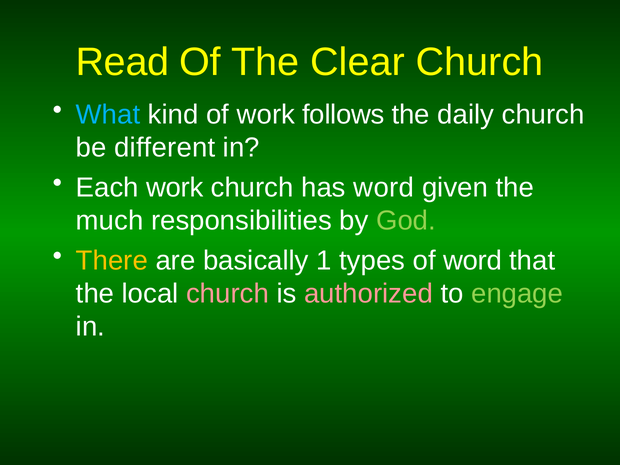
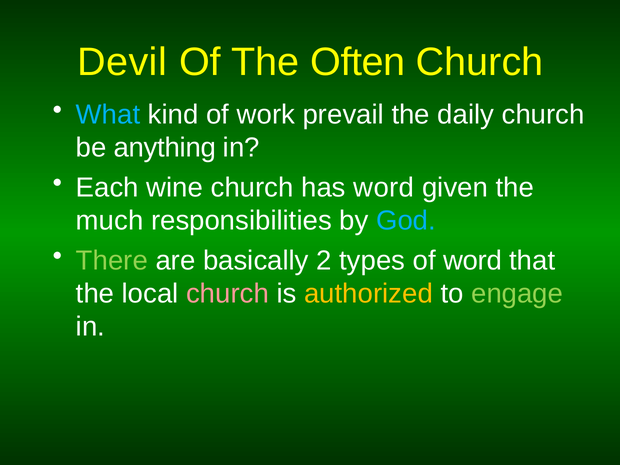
Read: Read -> Devil
Clear: Clear -> Often
follows: follows -> prevail
different: different -> anything
Each work: work -> wine
God colour: light green -> light blue
There colour: yellow -> light green
1: 1 -> 2
authorized colour: pink -> yellow
